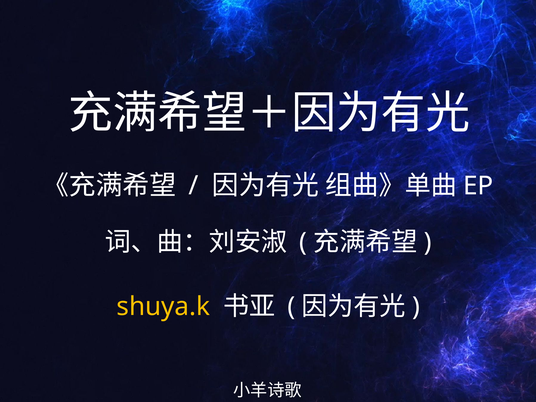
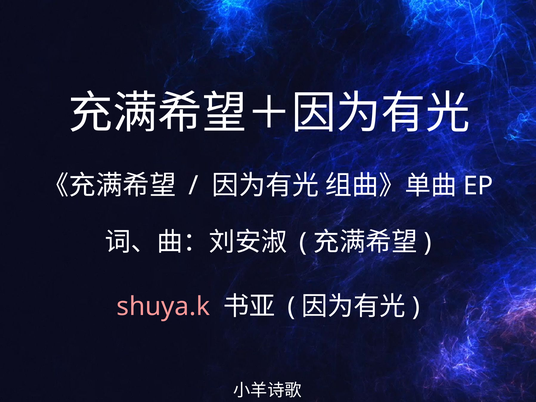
shuya.k colour: yellow -> pink
